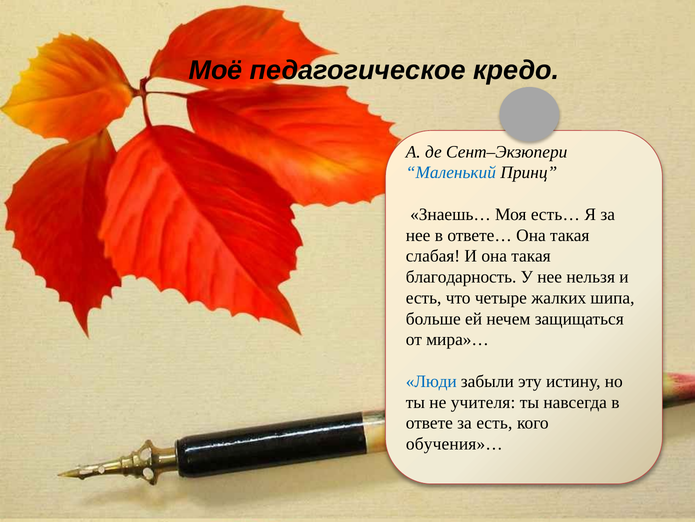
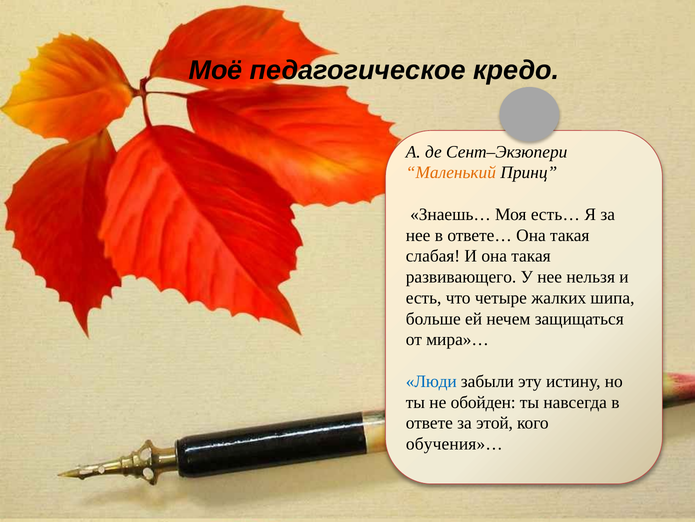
Маленький colour: blue -> orange
благодарность: благодарность -> развивающего
учителя: учителя -> обойден
за есть: есть -> этой
